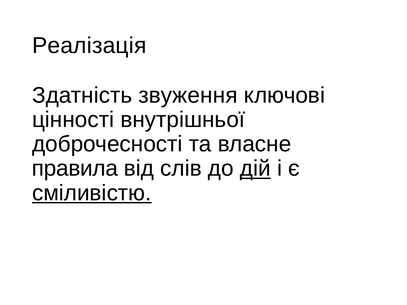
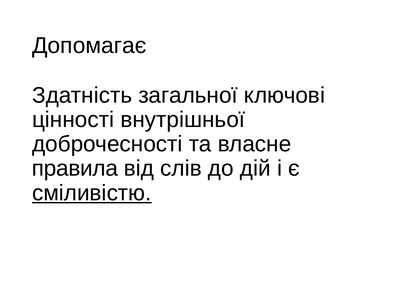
Реалізація: Реалізація -> Допомагає
звуження: звуження -> загальної
дій underline: present -> none
